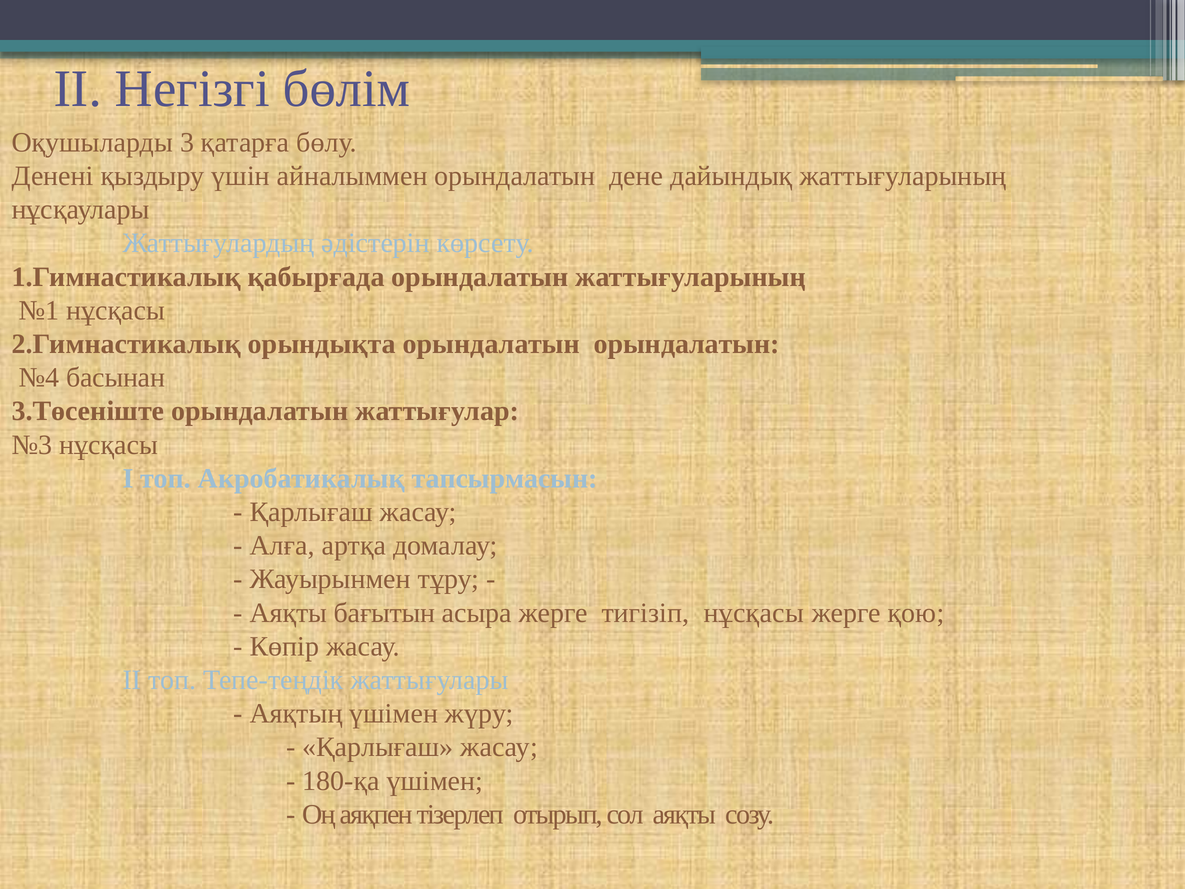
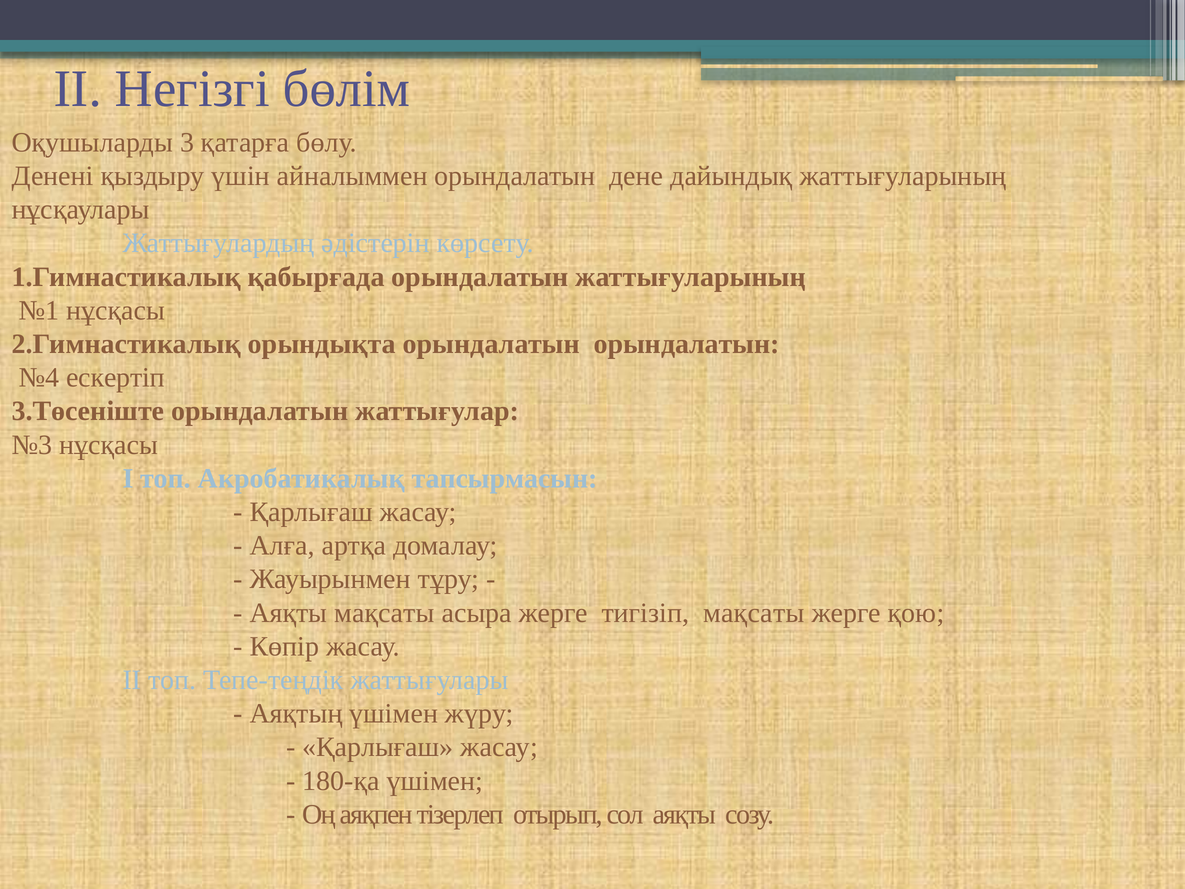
басынан: басынан -> ескертіп
Аяқты бағытын: бағытын -> мақсаты
тигізіп нұсқасы: нұсқасы -> мақсаты
